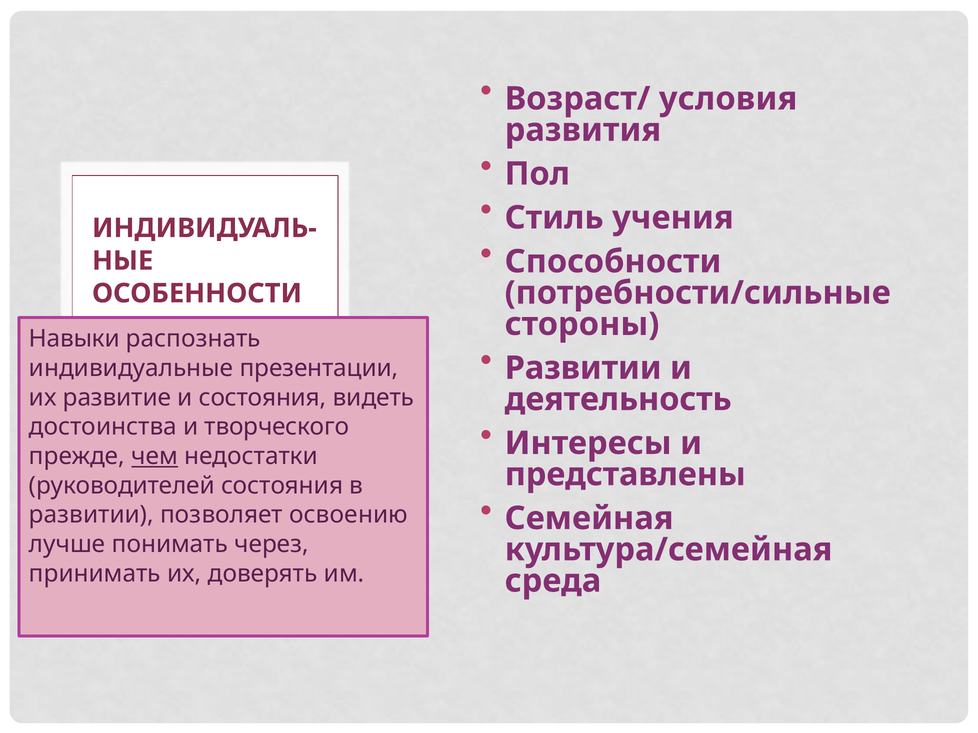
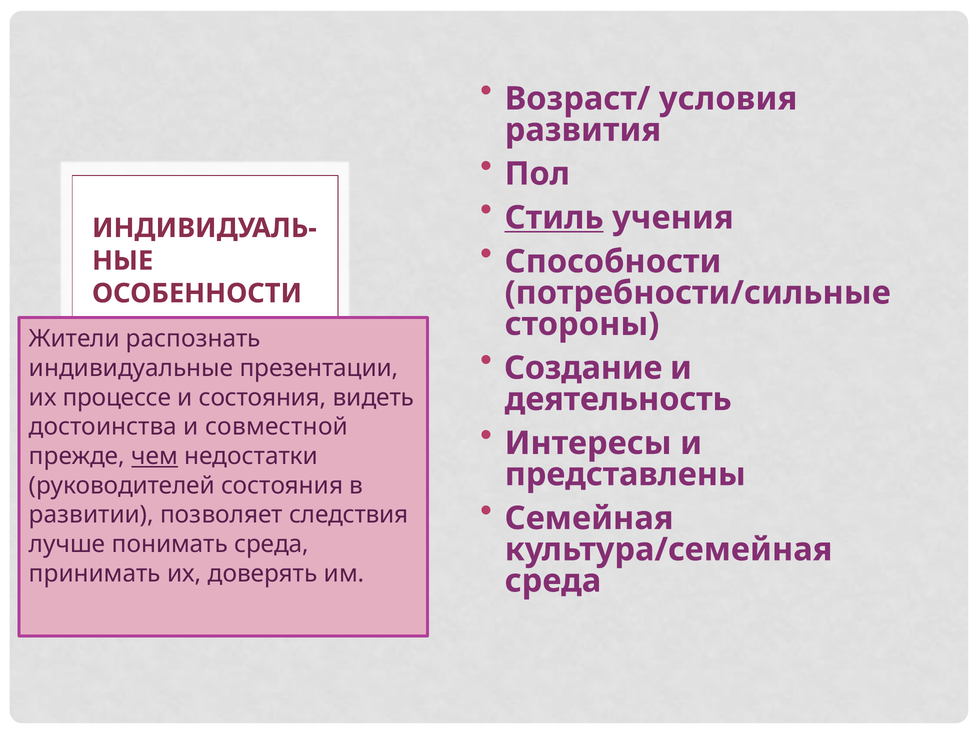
Стиль underline: none -> present
Навыки: Навыки -> Жители
Развитии at (583, 368): Развитии -> Создание
развитие: развитие -> процессе
творческого: творческого -> совместной
освоению: освоению -> следствия
понимать через: через -> среда
